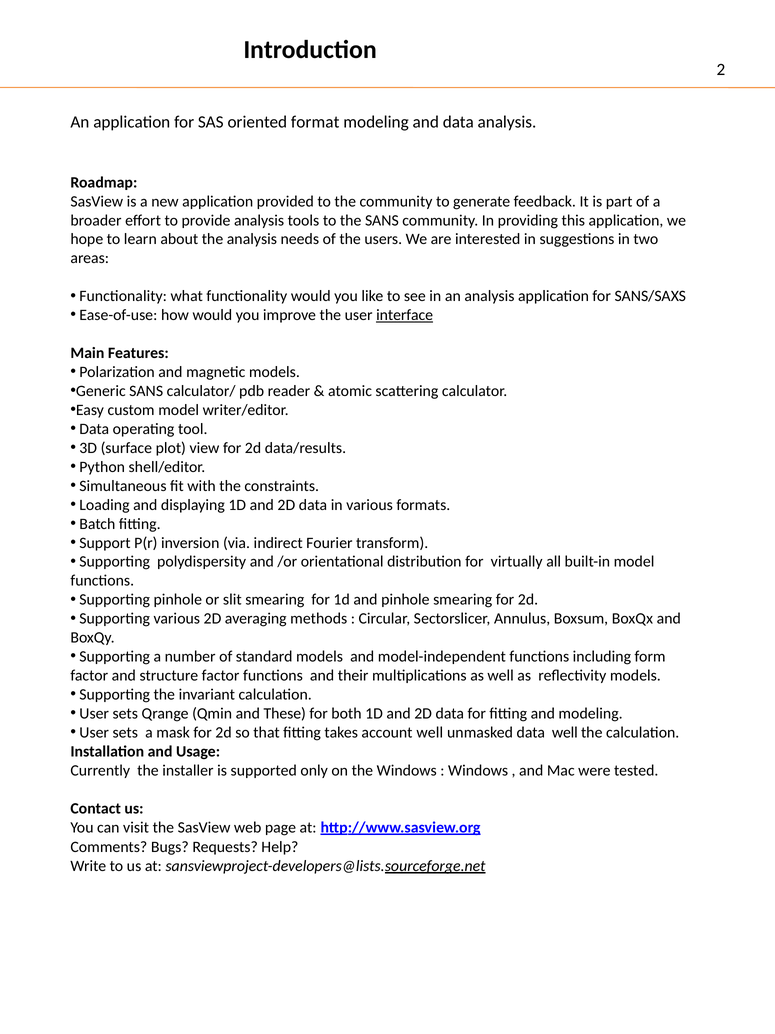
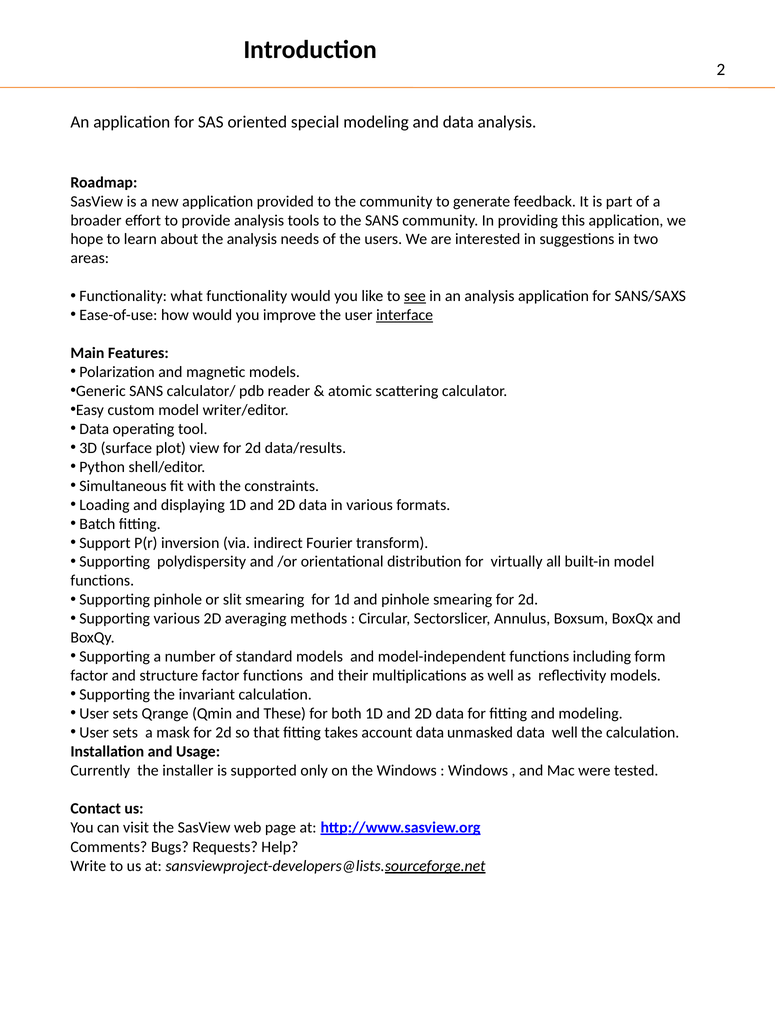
format: format -> special
see underline: none -> present
account well: well -> data
